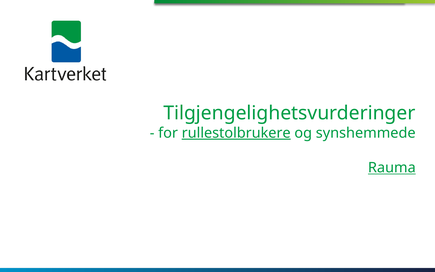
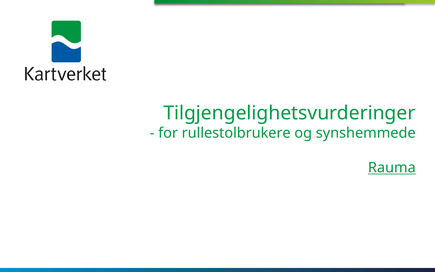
rullestolbrukere underline: present -> none
